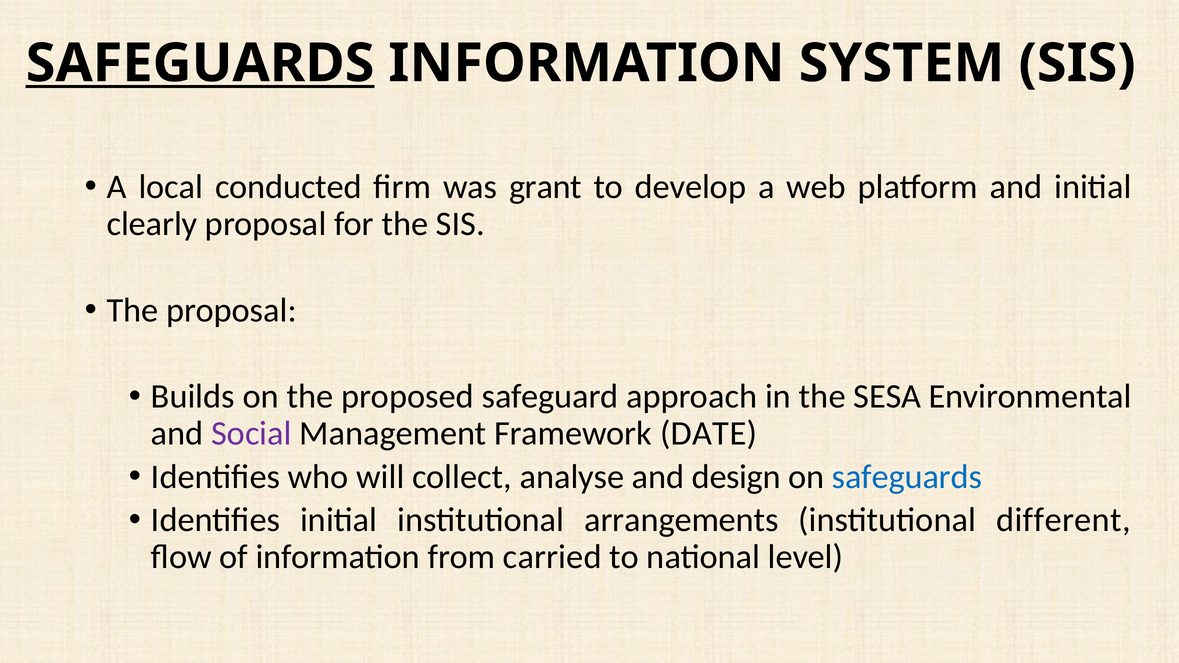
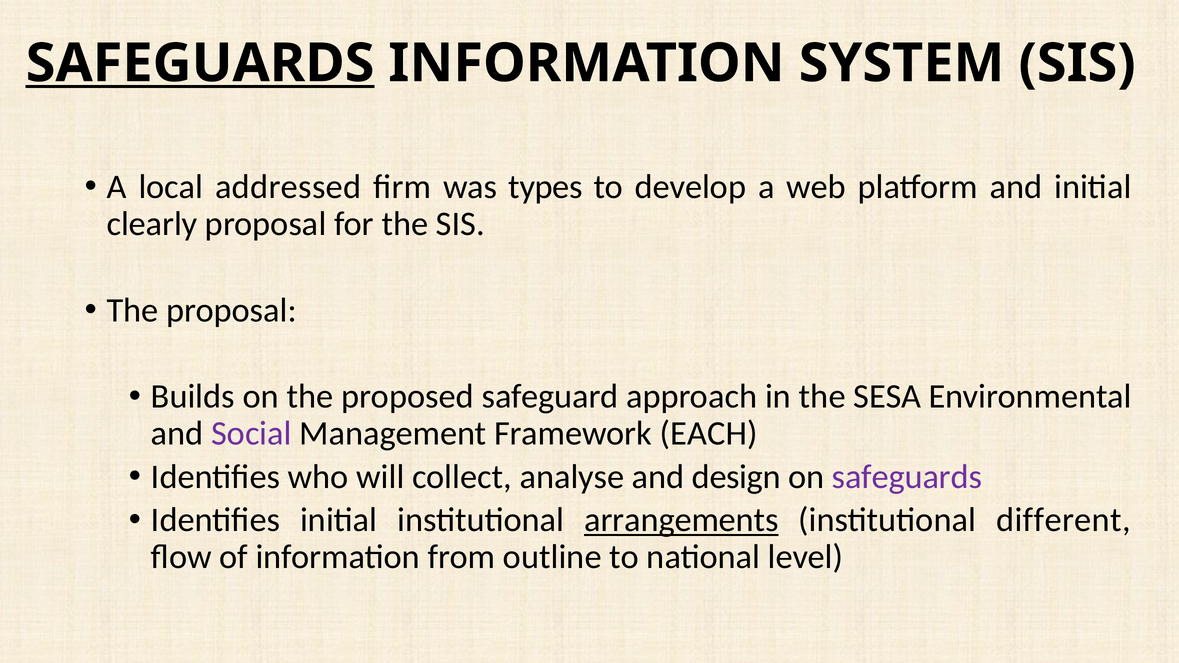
conducted: conducted -> addressed
grant: grant -> types
DATE: DATE -> EACH
safeguards at (907, 477) colour: blue -> purple
arrangements underline: none -> present
carried: carried -> outline
